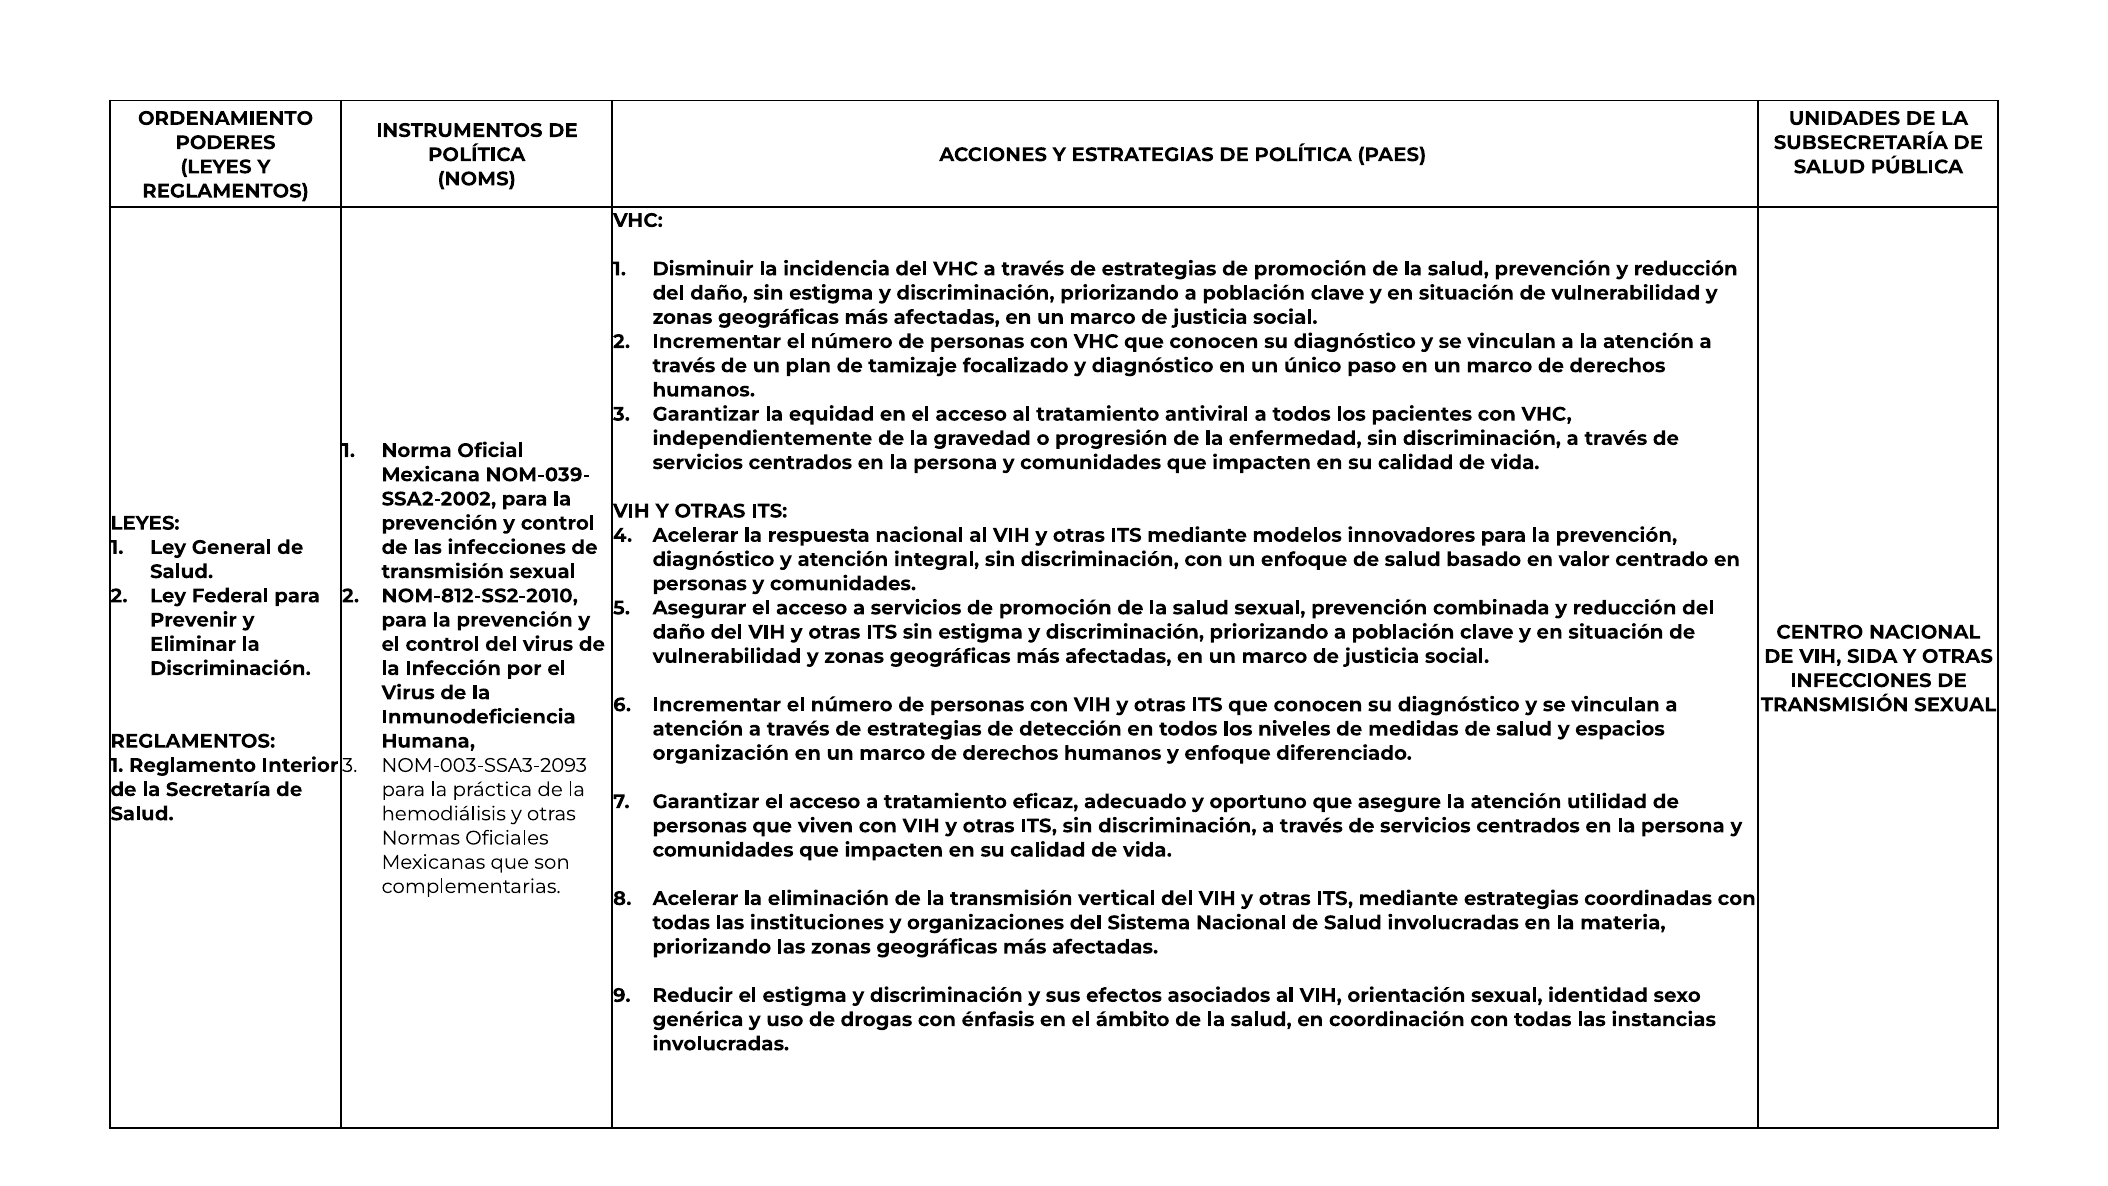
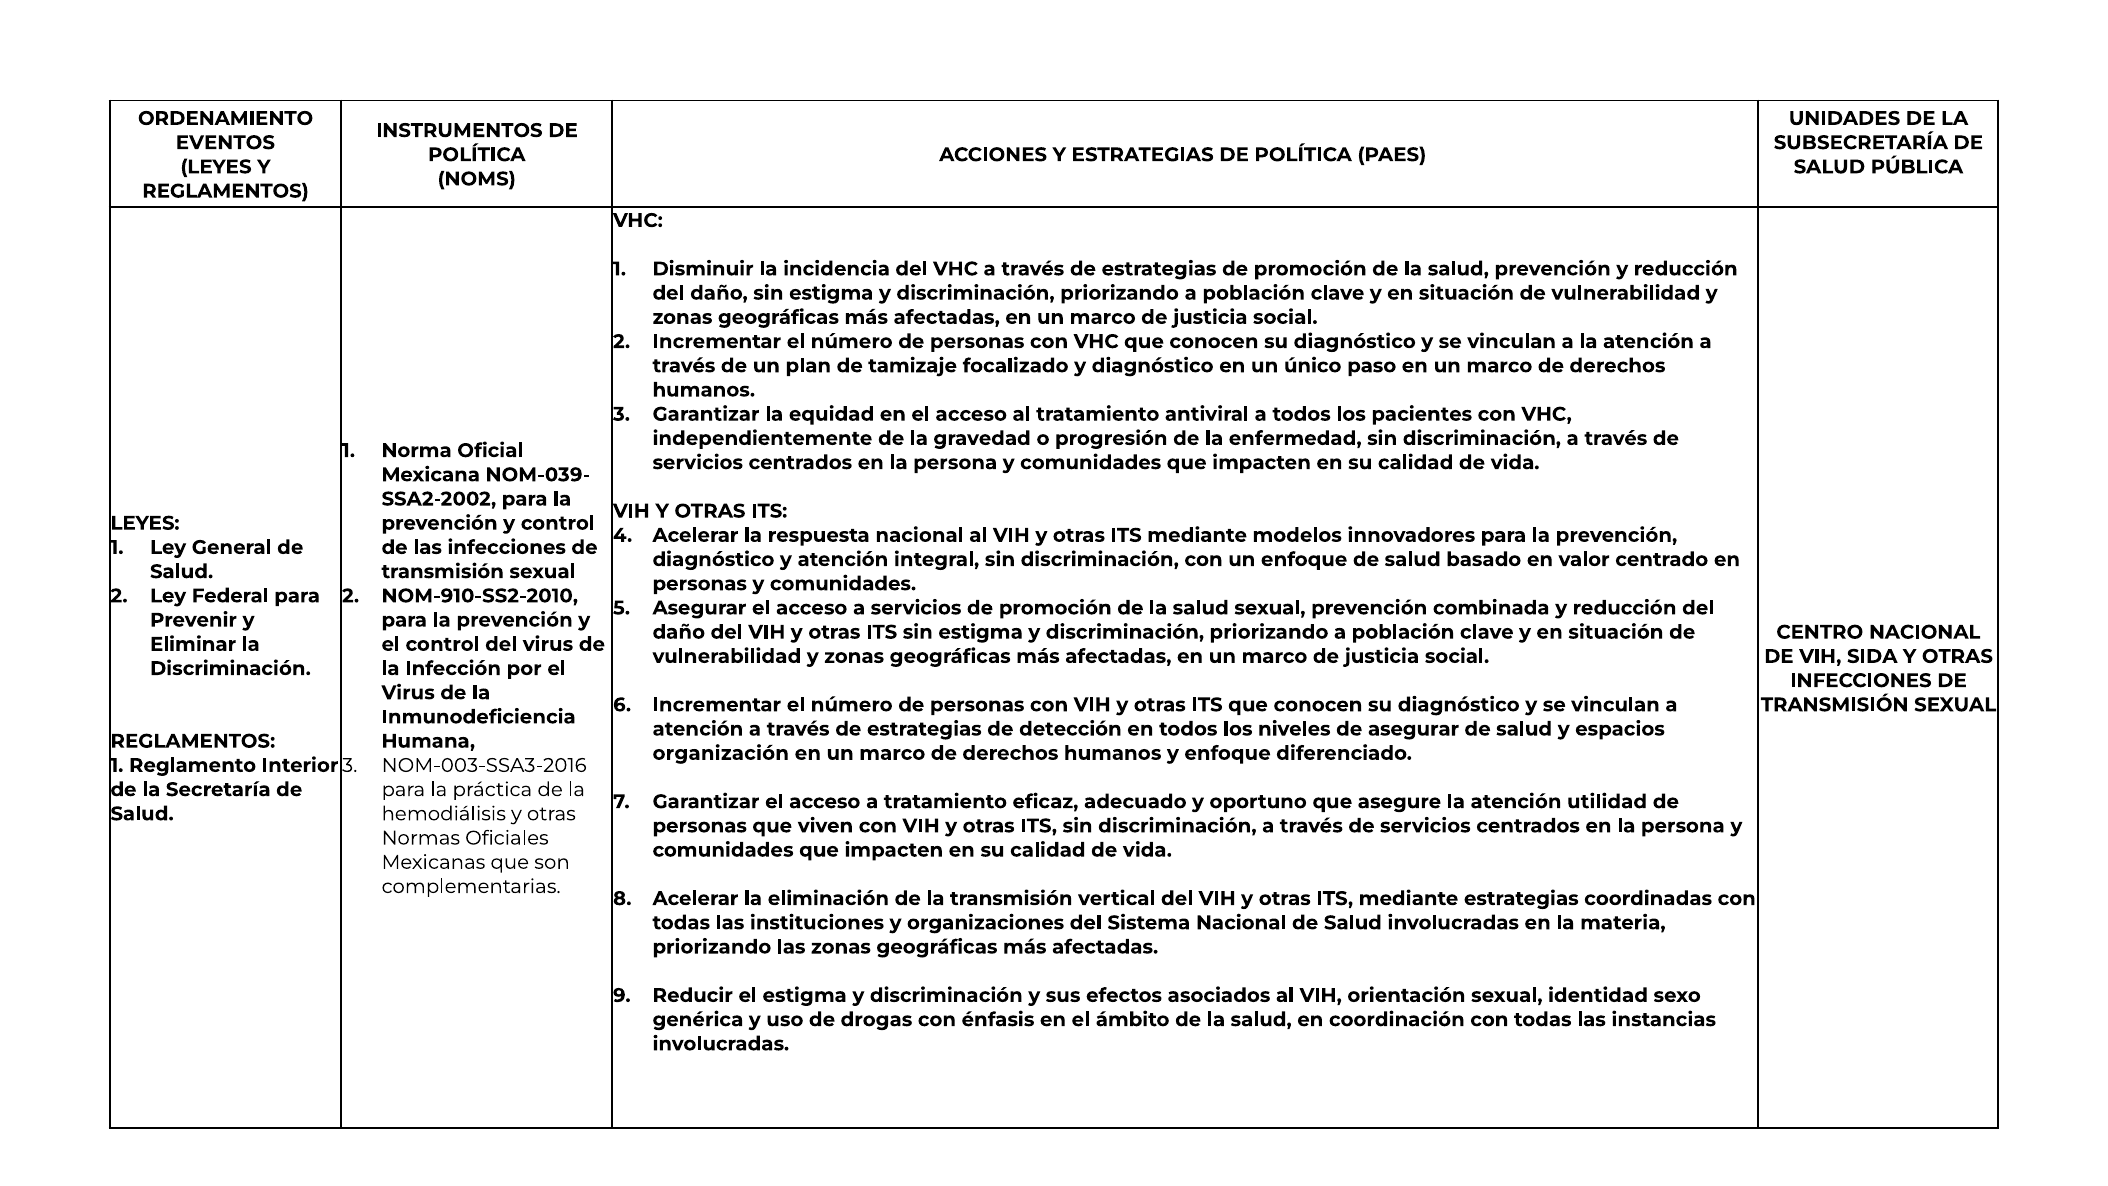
PODERES: PODERES -> EVENTOS
NOM-812-SS2-2010: NOM-812-SS2-2010 -> NOM-910-SS2-2010
de medidas: medidas -> asegurar
NOM-003-SSA3-2093: NOM-003-SSA3-2093 -> NOM-003-SSA3-2016
